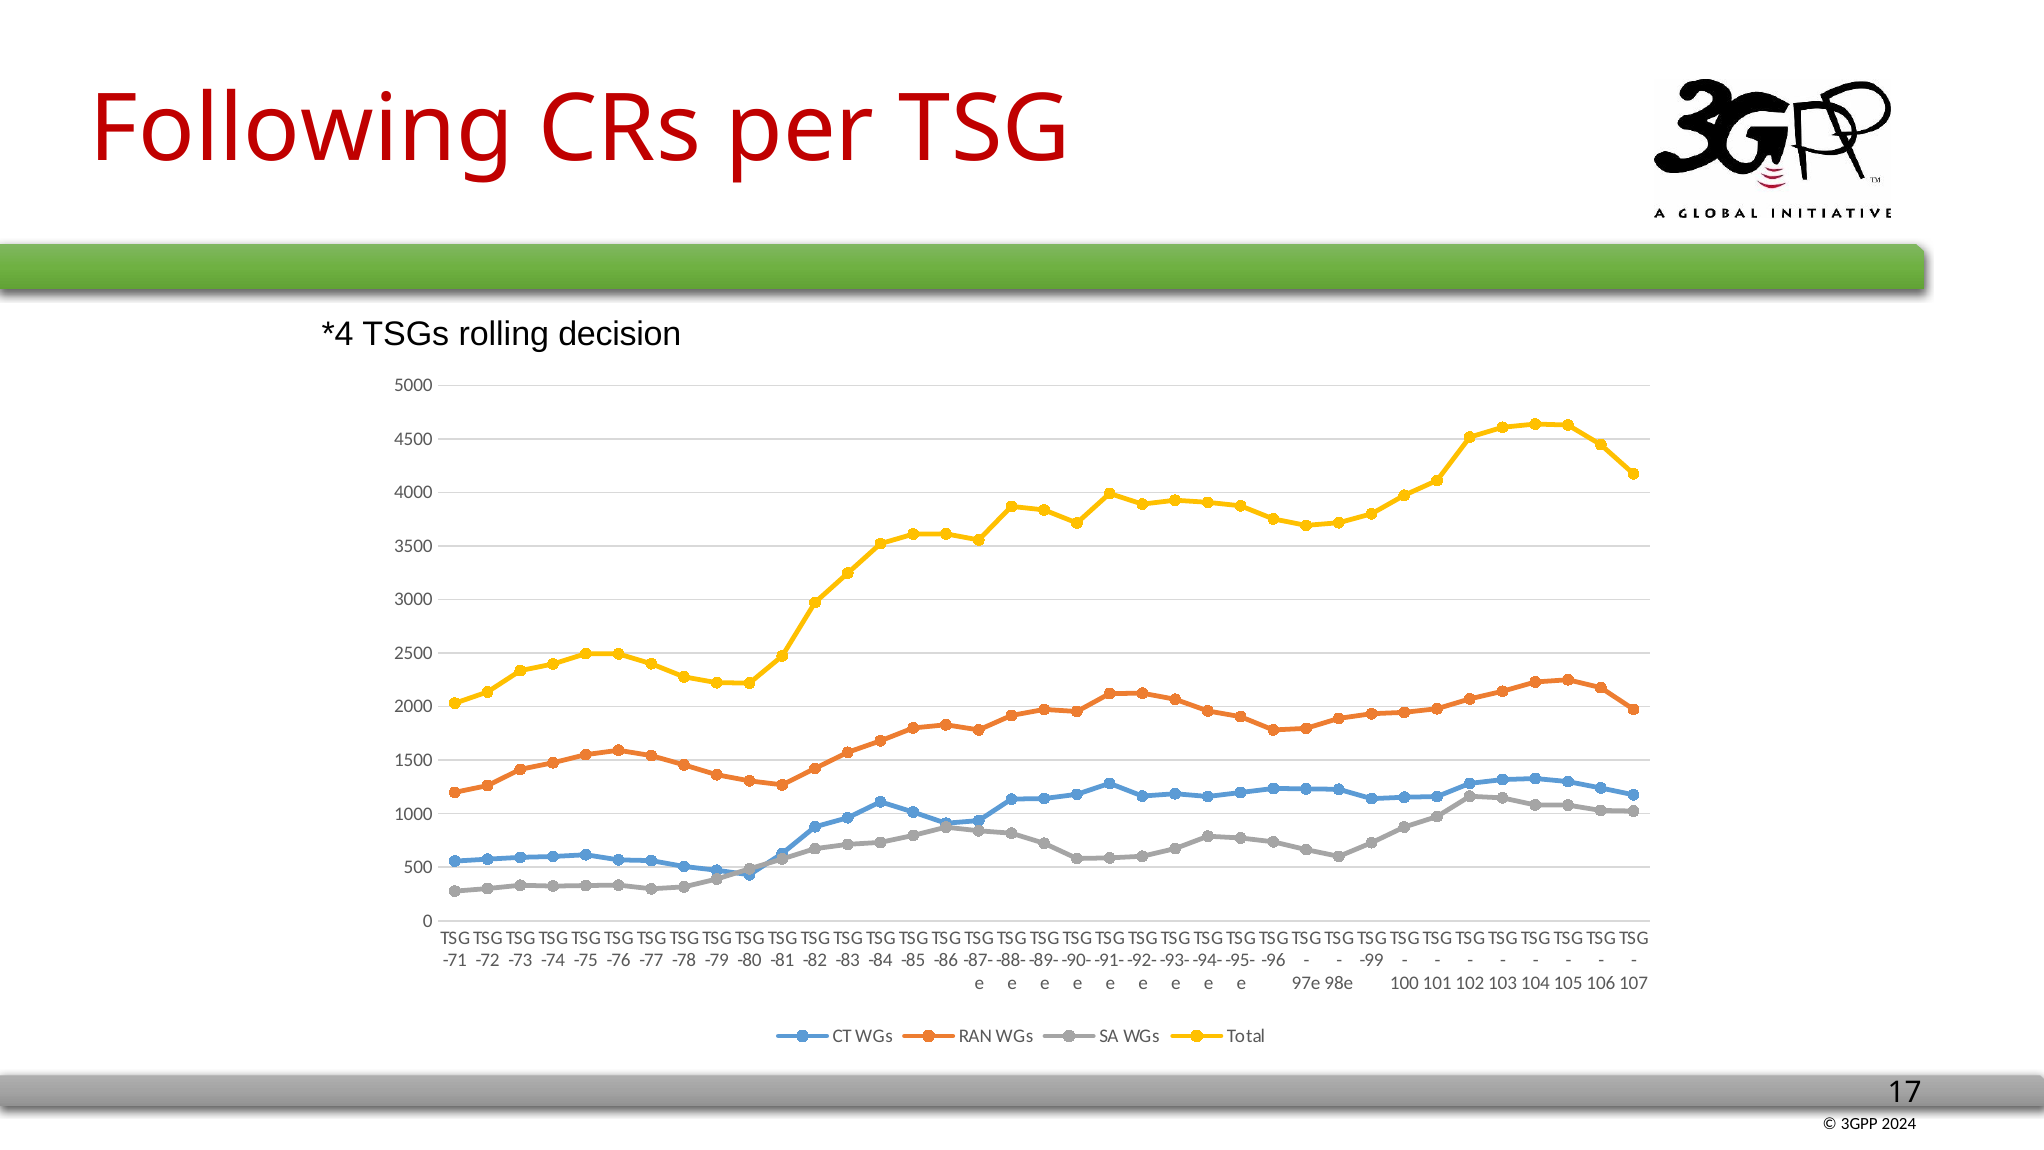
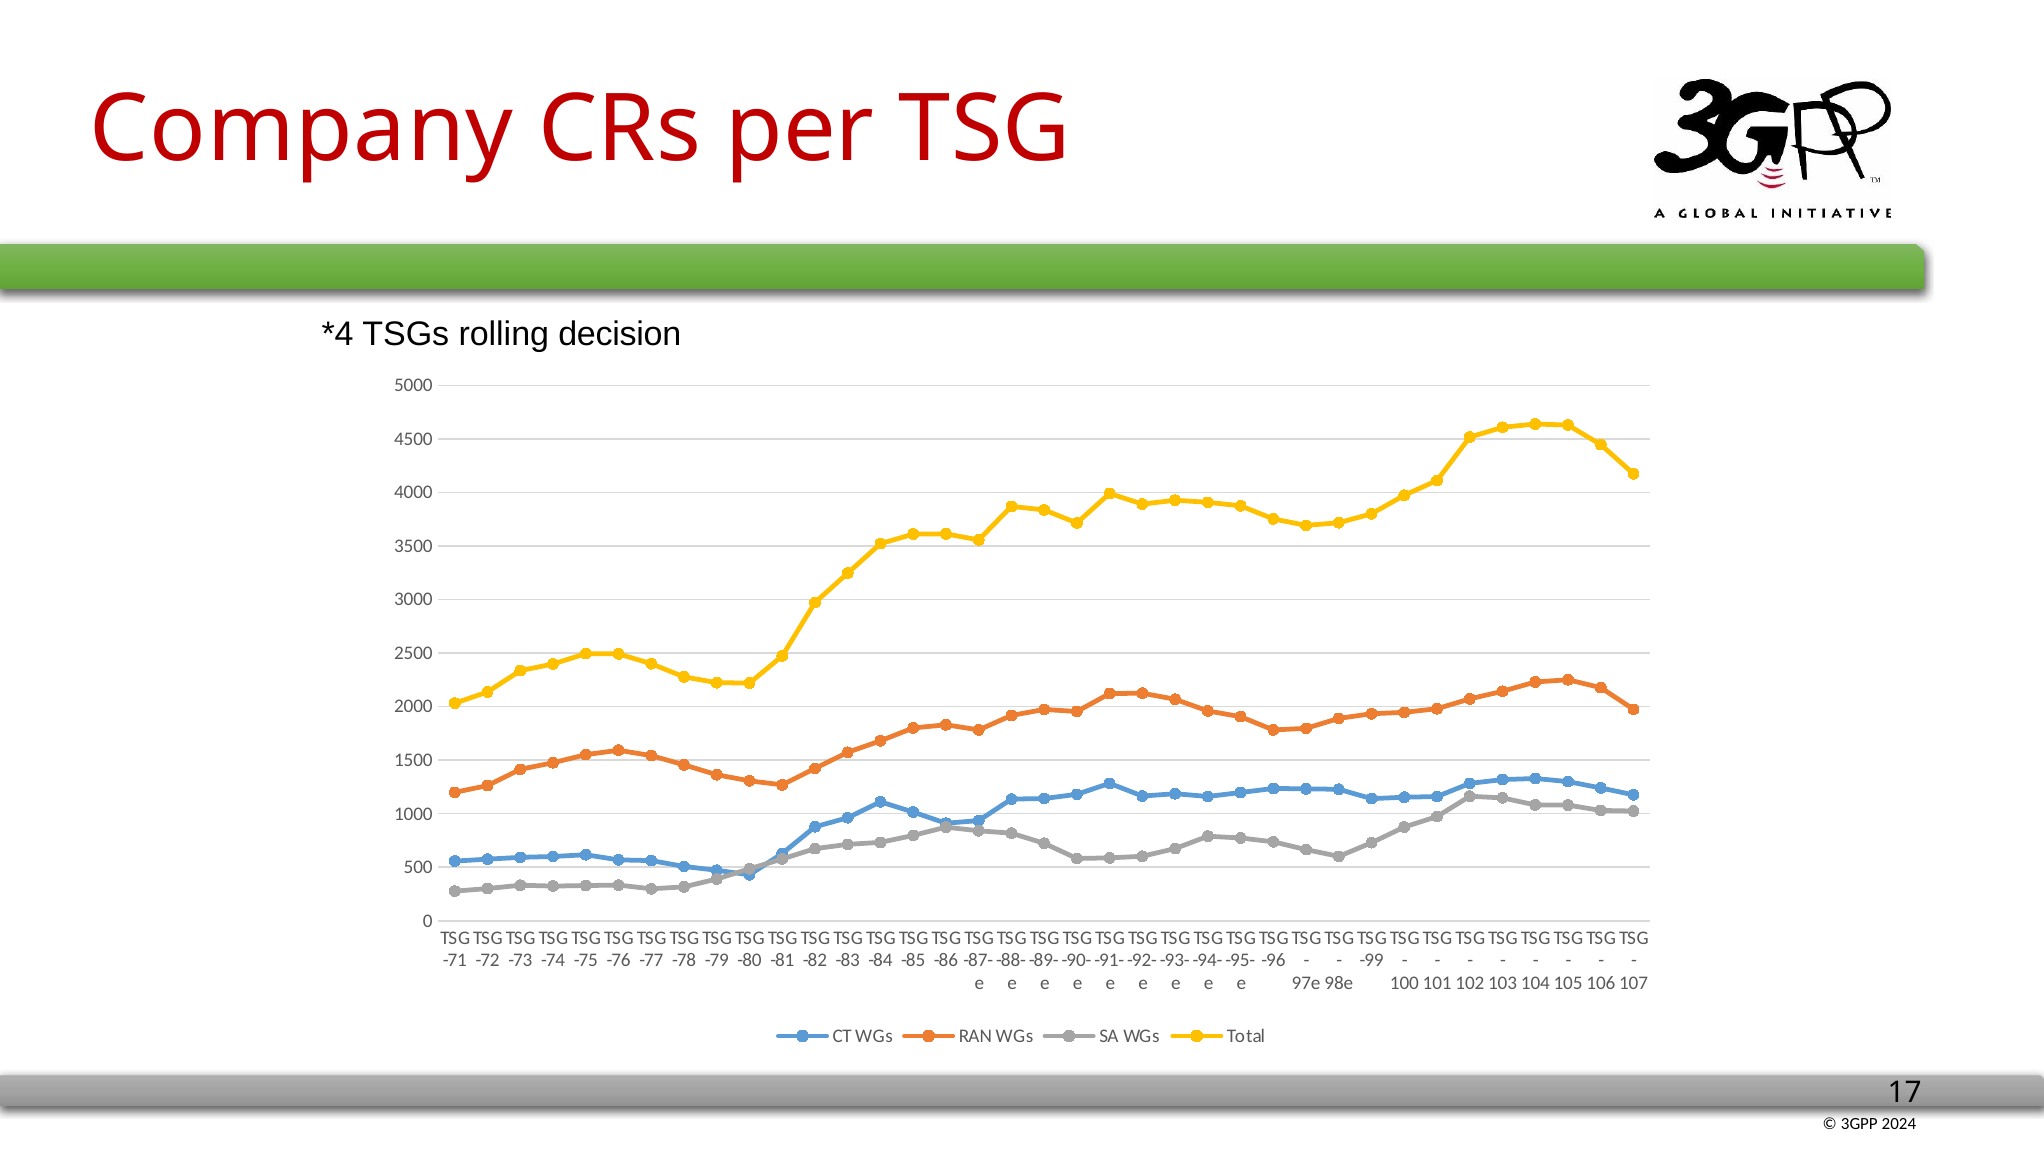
Following: Following -> Company
